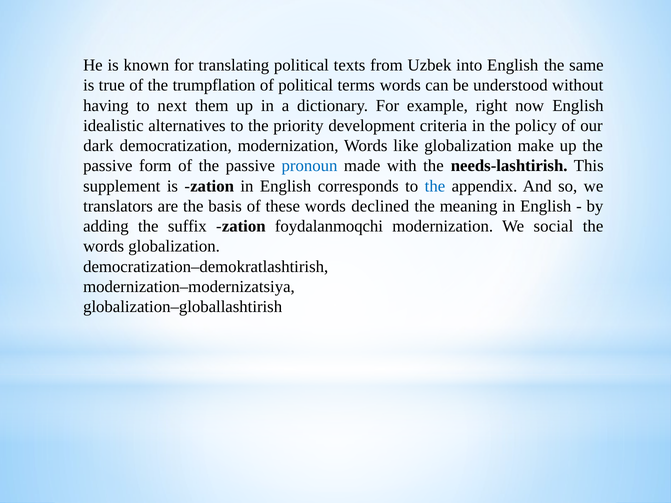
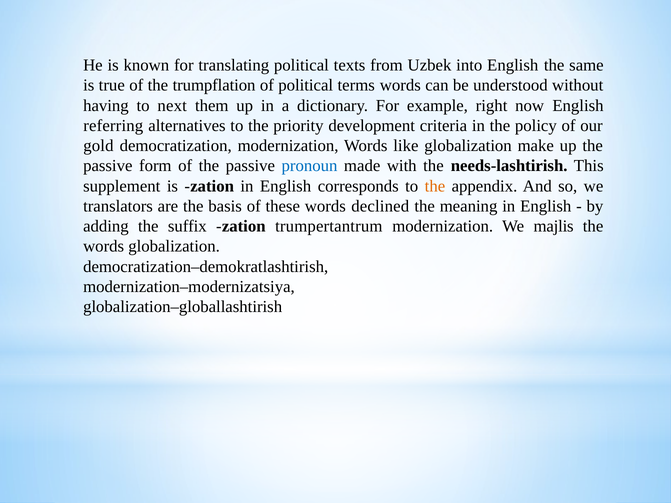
idealistic: idealistic -> referring
dark: dark -> gold
the at (435, 186) colour: blue -> orange
foydalanmoqchi: foydalanmoqchi -> trumpertantrum
social: social -> majlis
